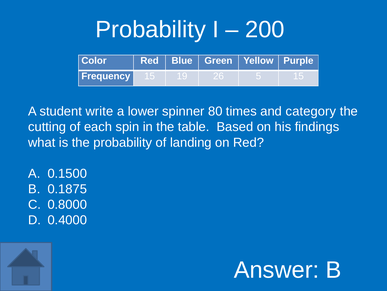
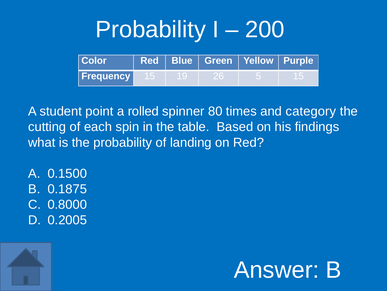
write: write -> point
lower: lower -> rolled
0.4000: 0.4000 -> 0.2005
